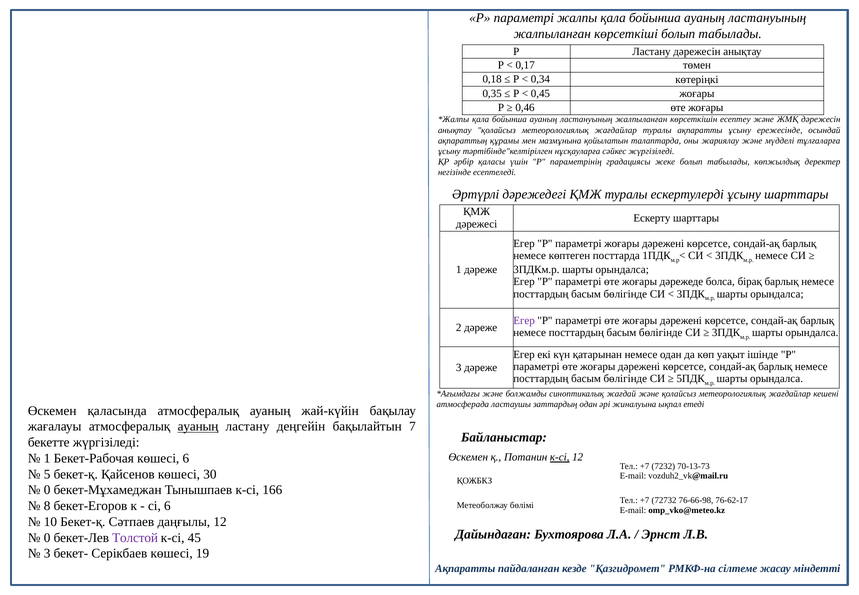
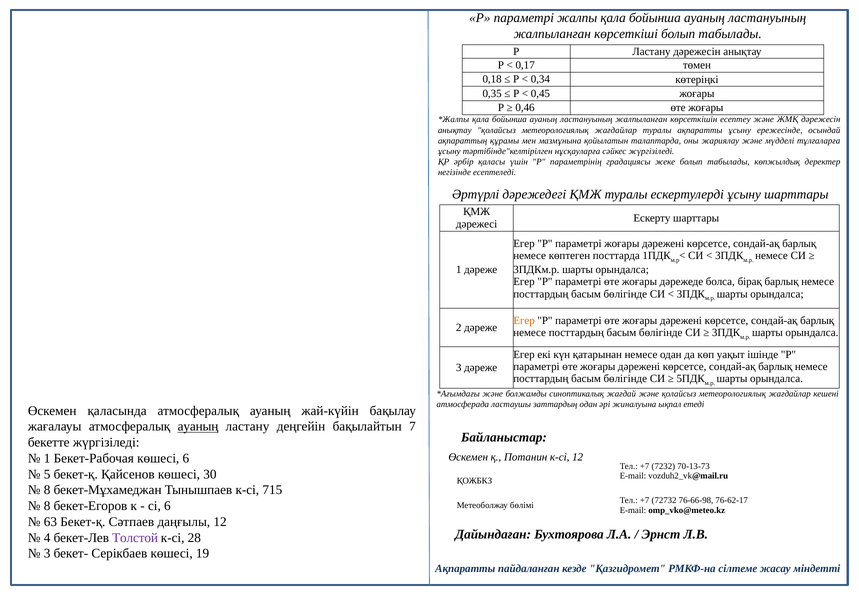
Егер at (524, 320) colour: purple -> orange
к-сі at (560, 457) underline: present -> none
0 at (47, 490): 0 -> 8
166: 166 -> 715
10: 10 -> 63
0 at (47, 537): 0 -> 4
45: 45 -> 28
